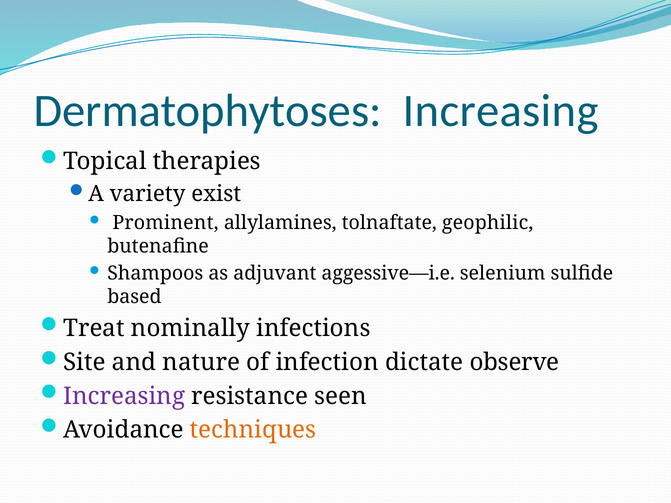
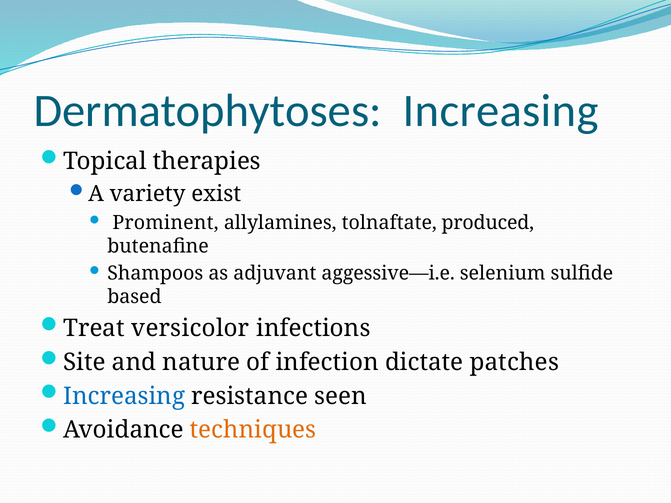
geophilic: geophilic -> produced
nominally: nominally -> versicolor
observe: observe -> patches
Increasing at (124, 396) colour: purple -> blue
